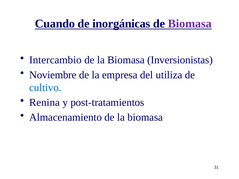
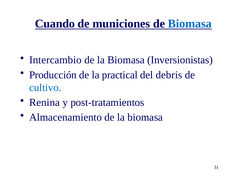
inorgánicas: inorgánicas -> municiones
Biomasa at (190, 24) colour: purple -> blue
Noviembre: Noviembre -> Producción
empresa: empresa -> practical
utiliza: utiliza -> debris
